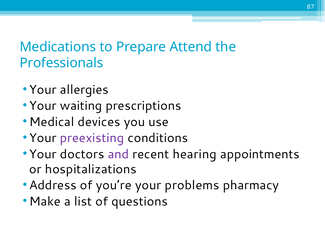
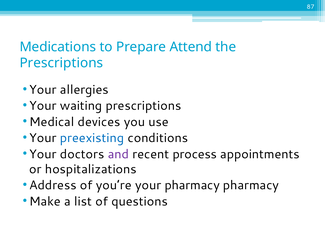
Professionals at (61, 63): Professionals -> Prescriptions
preexisting colour: purple -> blue
hearing: hearing -> process
your problems: problems -> pharmacy
